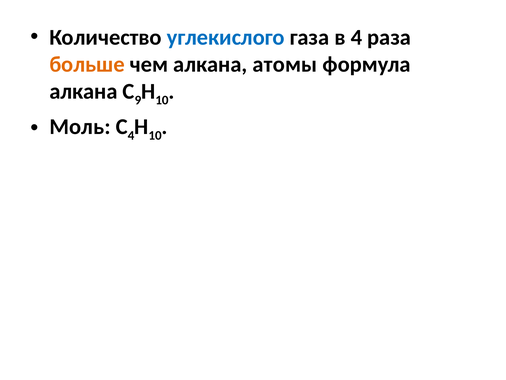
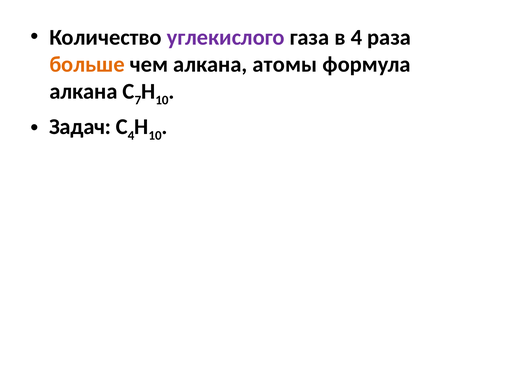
углекислого colour: blue -> purple
9: 9 -> 7
Моль: Моль -> Задач
